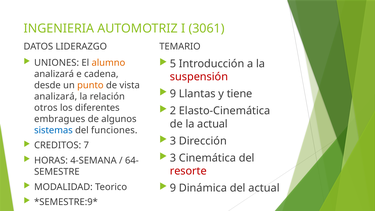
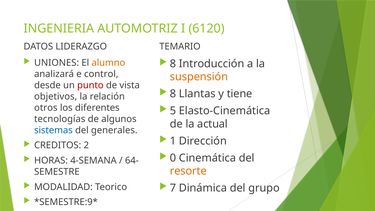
3061: 3061 -> 6120
5 at (173, 64): 5 -> 8
cadena: cadena -> control
suspensión colour: red -> orange
punto colour: orange -> red
9 at (173, 94): 9 -> 8
analizará at (56, 96): analizará -> objetivos
2: 2 -> 5
embragues: embragues -> tecnologías
funciones: funciones -> generales
3 at (173, 141): 3 -> 1
7: 7 -> 2
3 at (173, 158): 3 -> 0
resorte colour: red -> orange
9 at (173, 188): 9 -> 7
del actual: actual -> grupo
